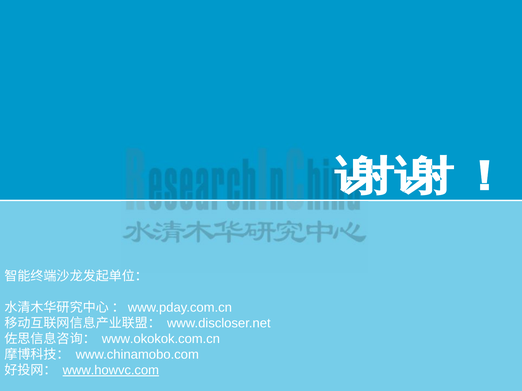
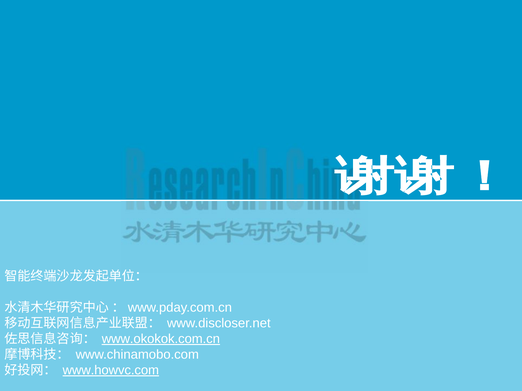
www.okokok.com.cn underline: none -> present
